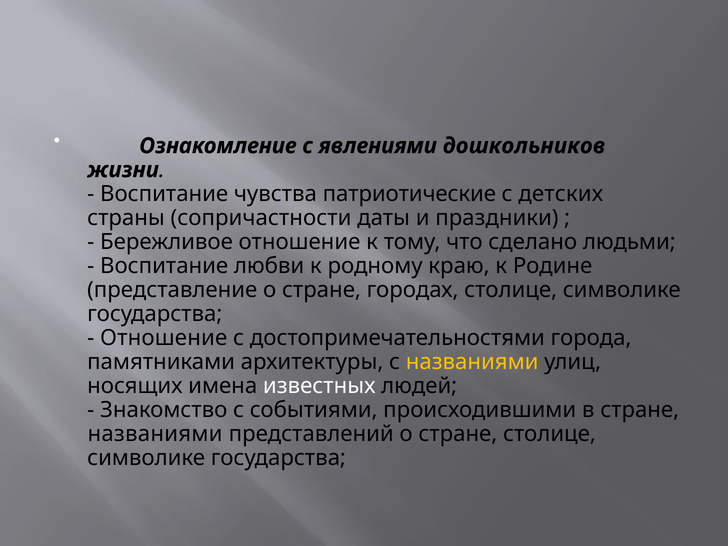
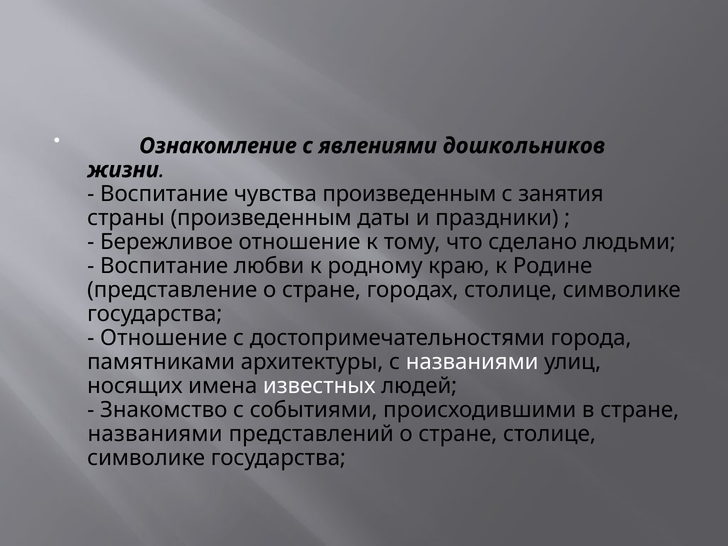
чувства патриотические: патриотические -> произведенным
детских: детских -> занятия
страны сопричастности: сопричастности -> произведенным
названиями at (472, 362) colour: yellow -> white
